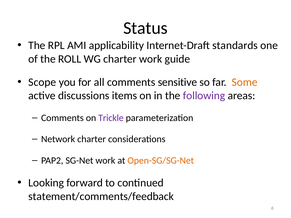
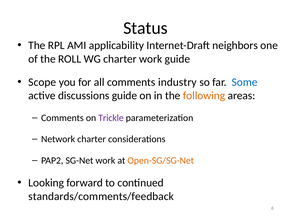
standards: standards -> neighbors
sensitive: sensitive -> industry
Some colour: orange -> blue
discussions items: items -> guide
following colour: purple -> orange
statement/comments/feedback: statement/comments/feedback -> standards/comments/feedback
